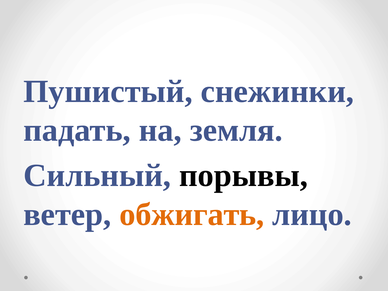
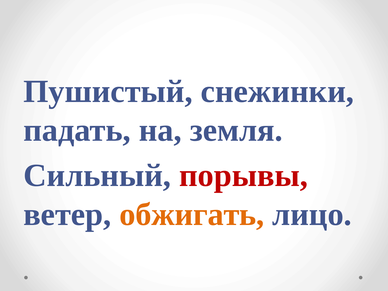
порывы colour: black -> red
